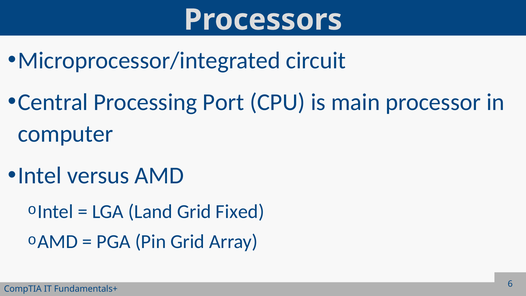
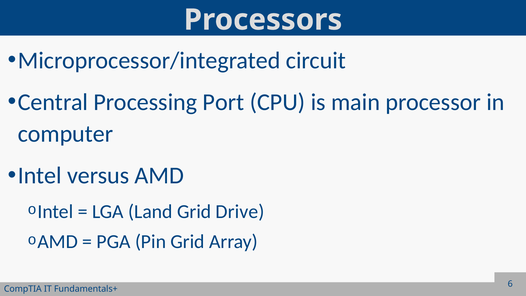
Fixed: Fixed -> Drive
